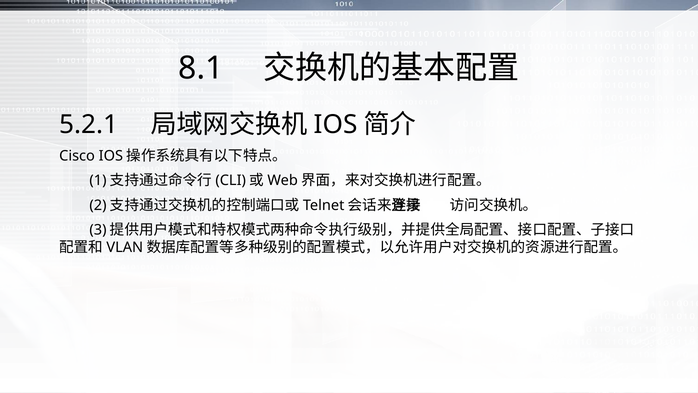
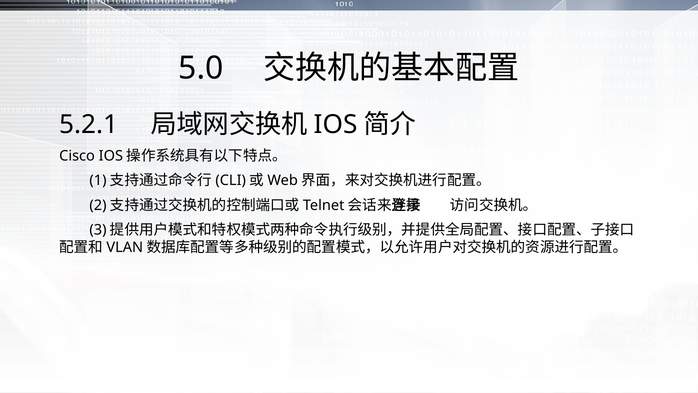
8.1: 8.1 -> 5.0
